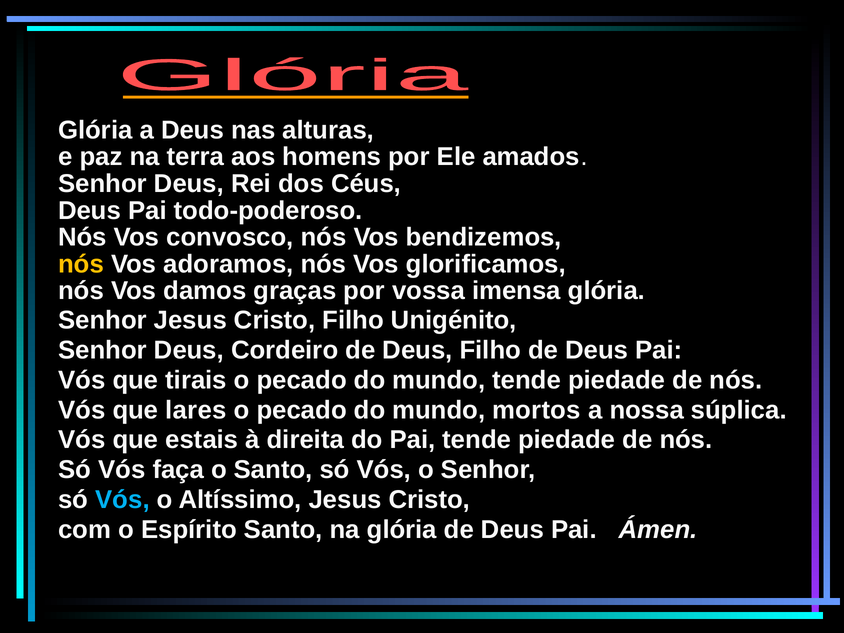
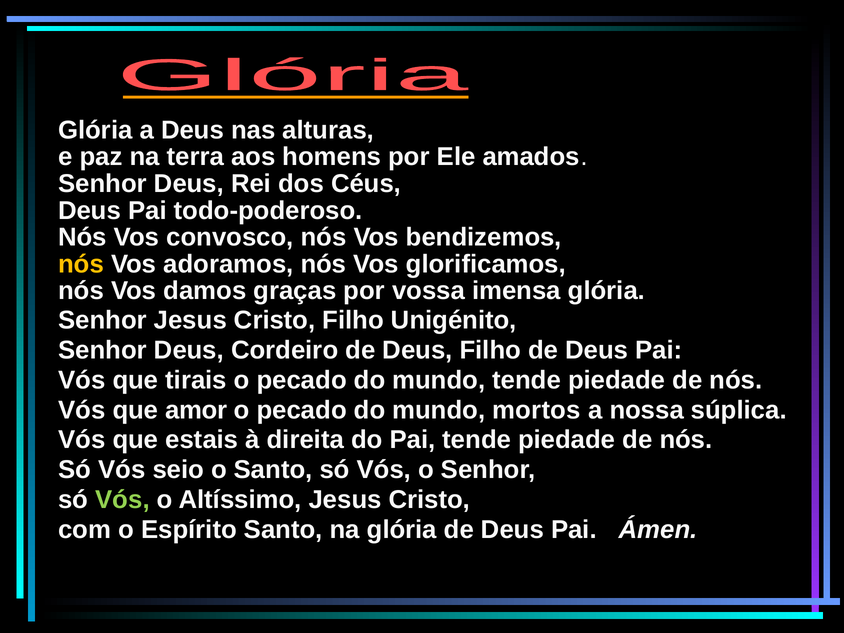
lares: lares -> amor
faça: faça -> seio
Vós at (123, 500) colour: light blue -> light green
